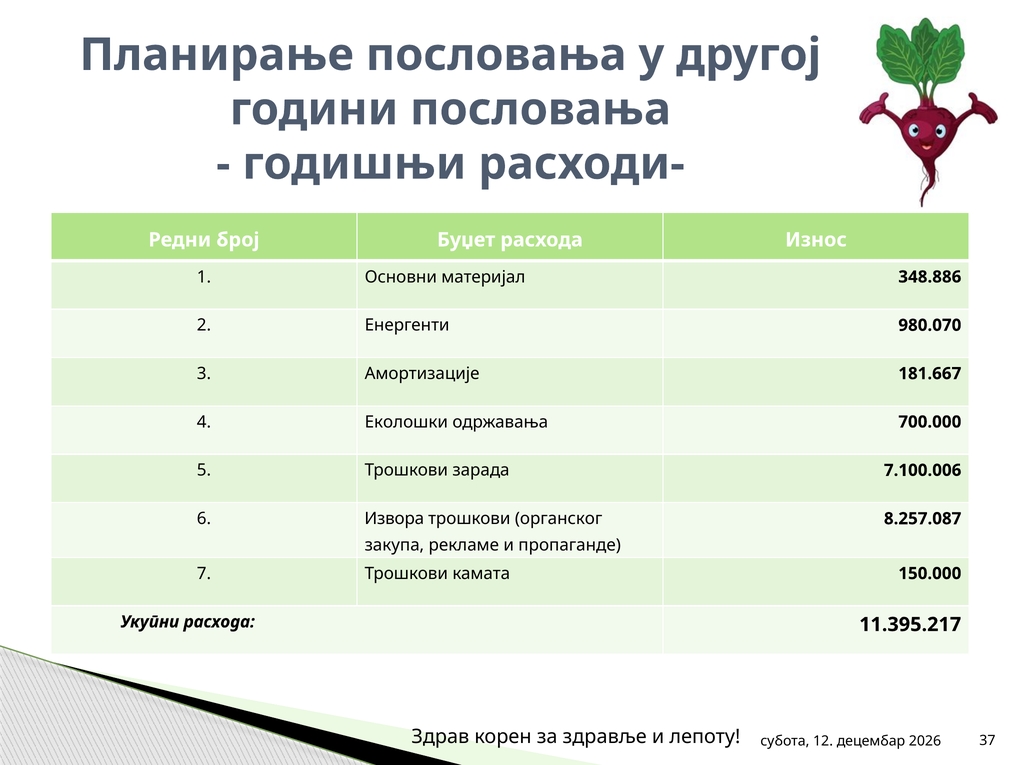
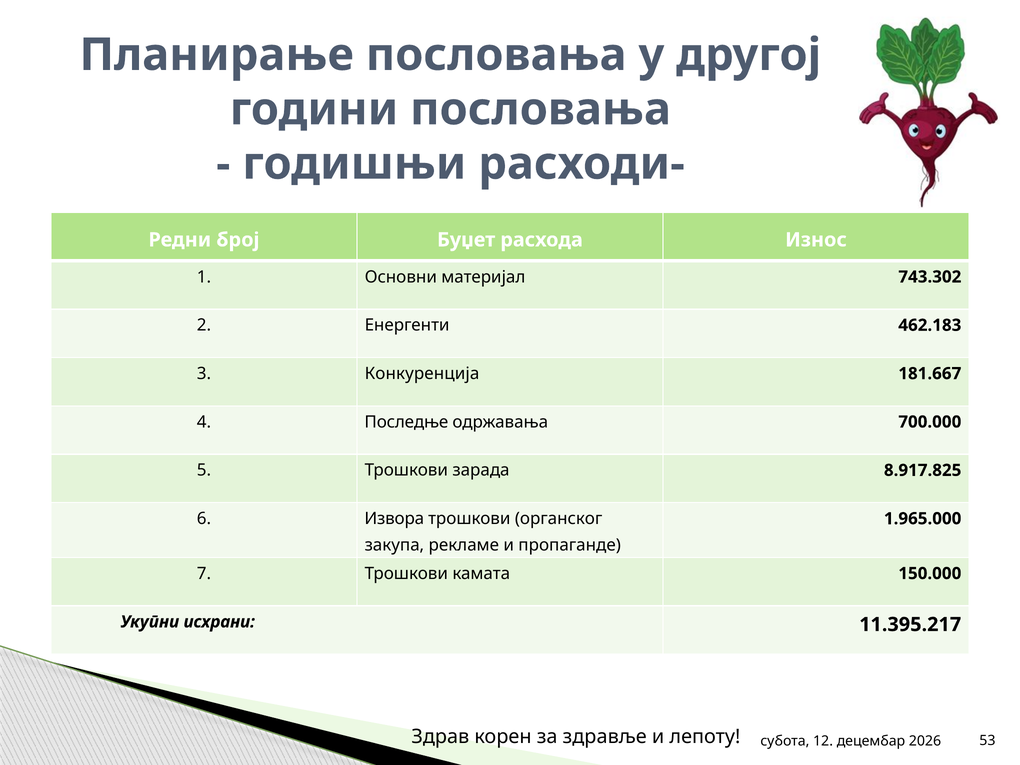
348.886: 348.886 -> 743.302
980.070: 980.070 -> 462.183
Амортизације: Амортизације -> Конкуренција
Еколошки: Еколошки -> Последње
7.100.006: 7.100.006 -> 8.917.825
8.257.087: 8.257.087 -> 1.965.000
Укупни расхода: расхода -> исхрани
37: 37 -> 53
